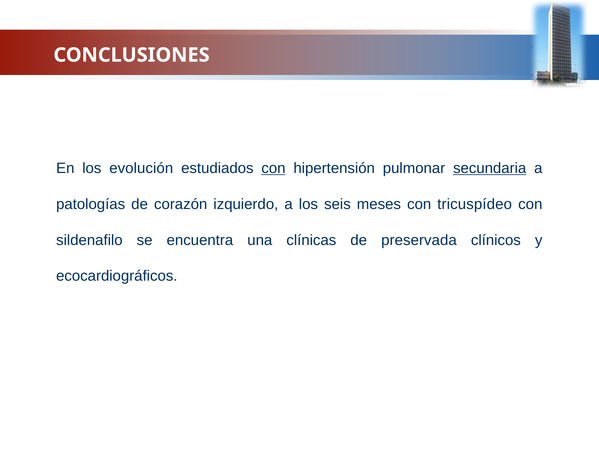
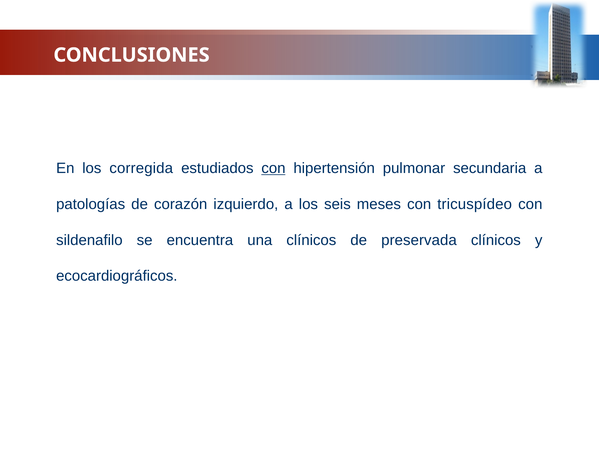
evolución: evolución -> corregida
secundaria underline: present -> none
una clínicas: clínicas -> clínicos
